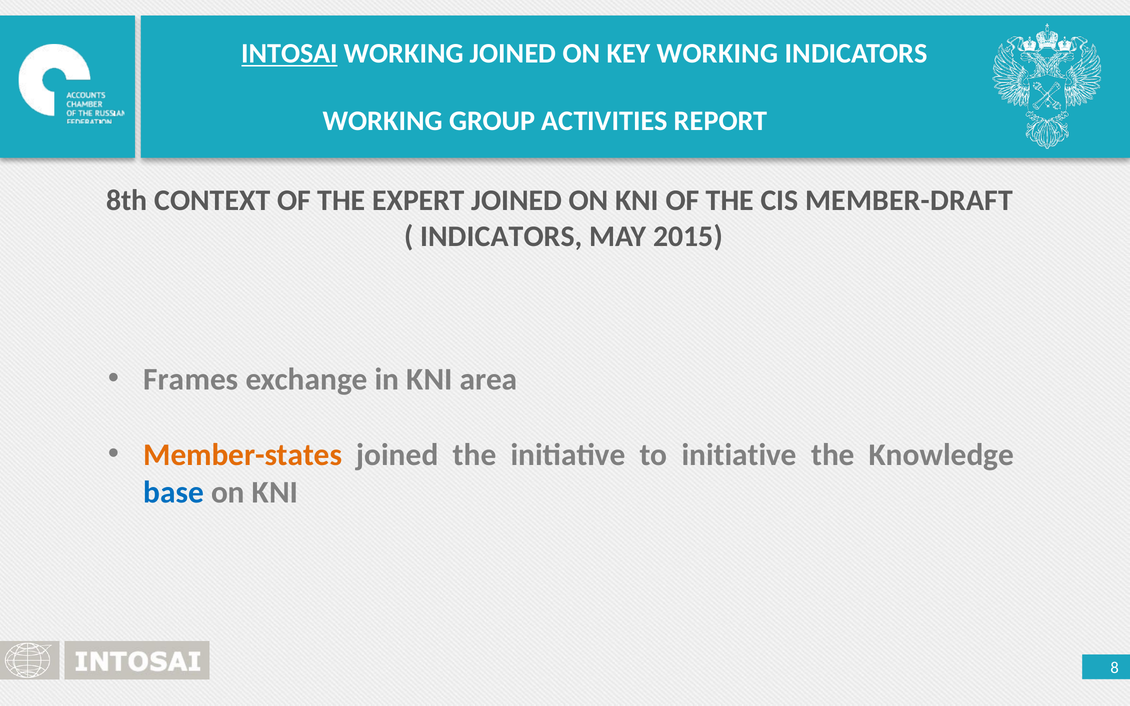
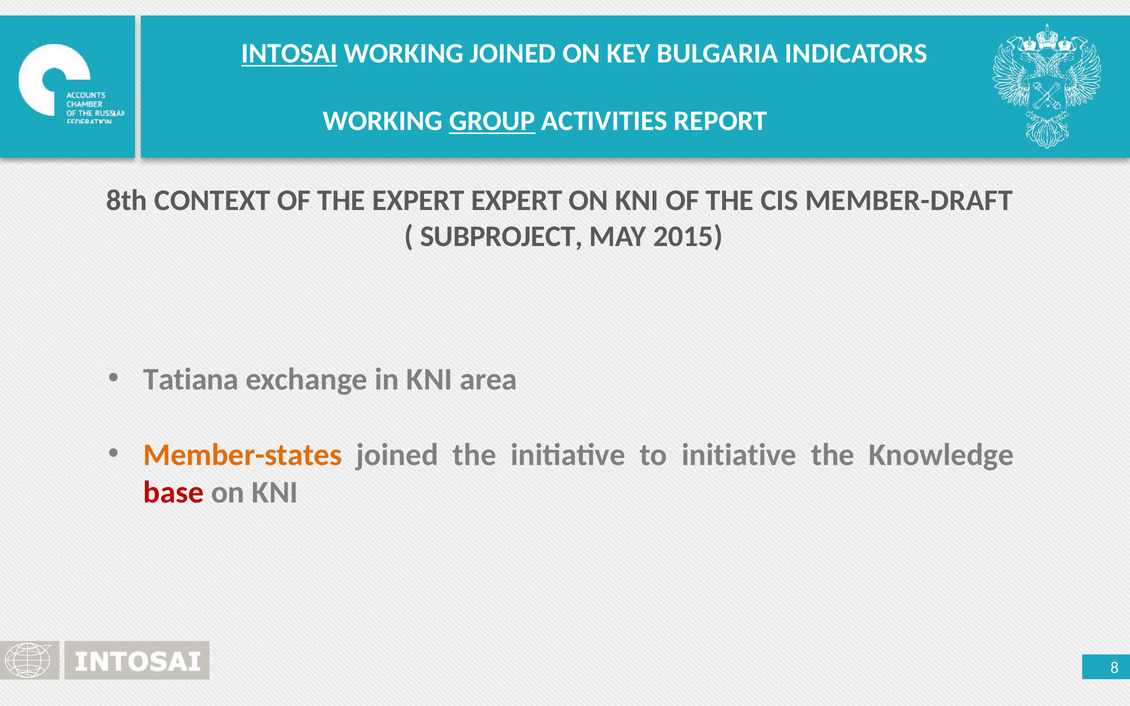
KEY WORKING: WORKING -> BULGARIA
GROUP underline: none -> present
EXPERT JOINED: JOINED -> EXPERT
INDICATORS at (501, 236): INDICATORS -> SUBPROJECT
Frames: Frames -> Tatiana
base colour: blue -> red
